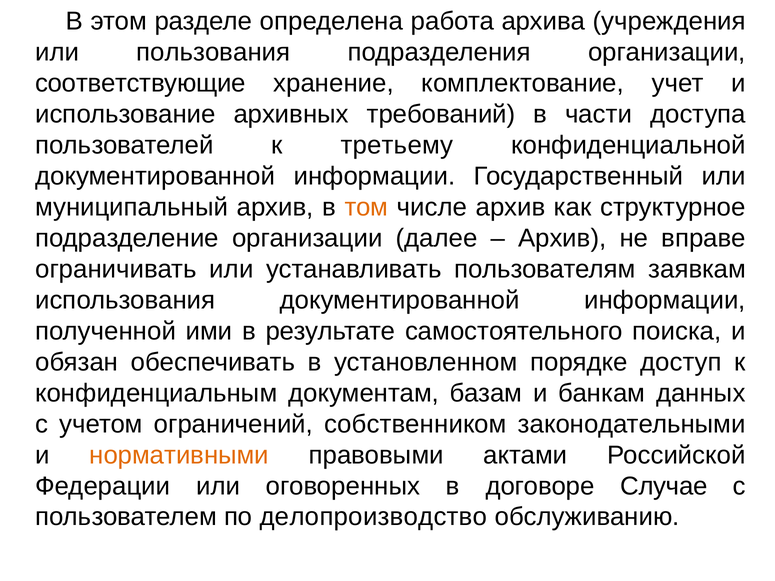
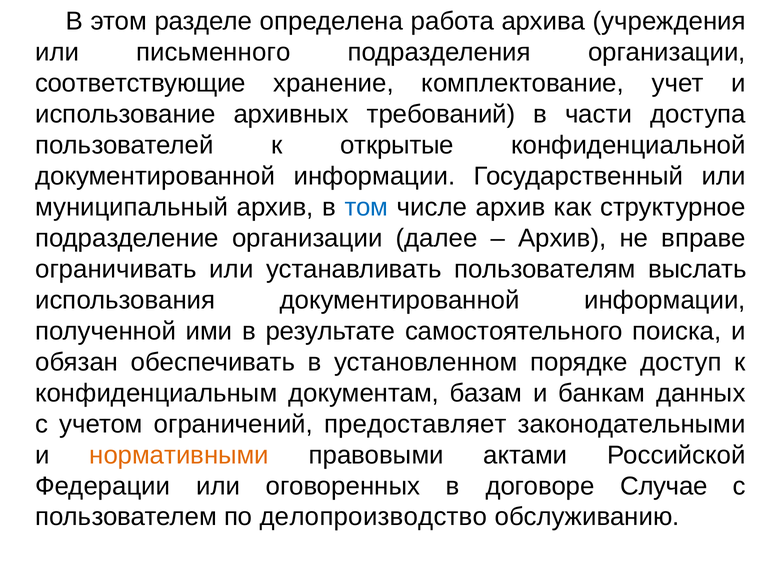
пользования: пользования -> письменного
третьему: третьему -> открытые
том colour: orange -> blue
заявкам: заявкам -> выслать
собственником: собственником -> предоставляет
